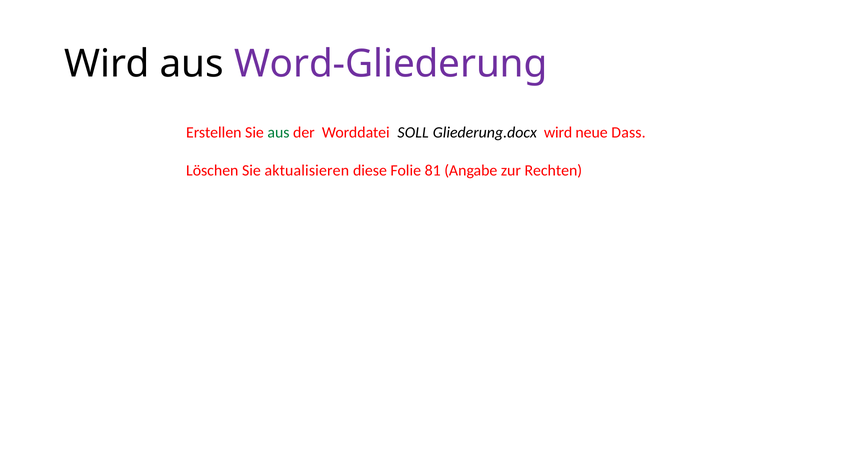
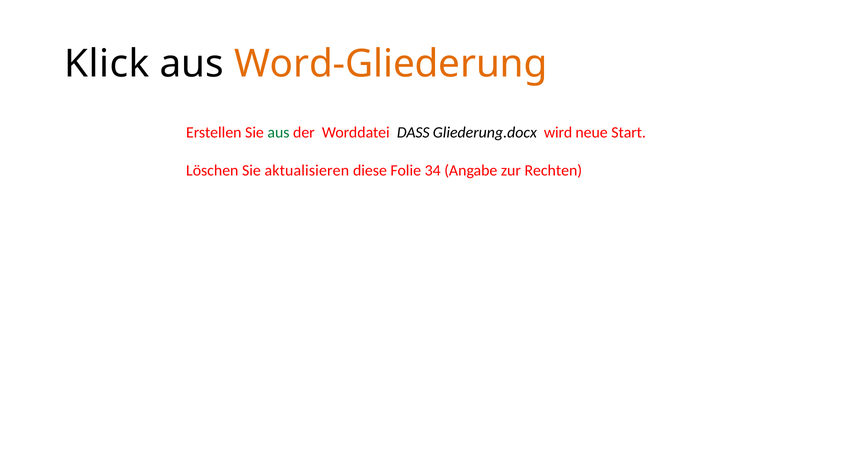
Wird at (107, 64): Wird -> Klick
Word-Gliederung colour: purple -> orange
SOLL: SOLL -> DASS
Dass: Dass -> Start
81: 81 -> 34
